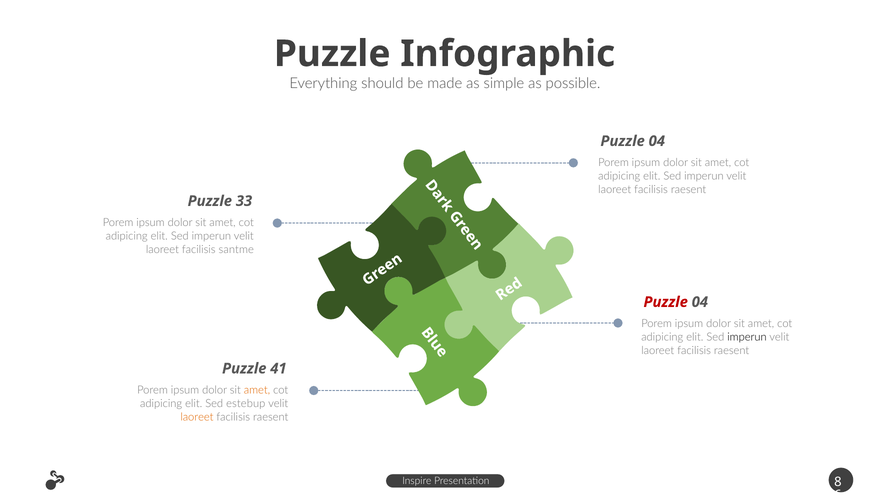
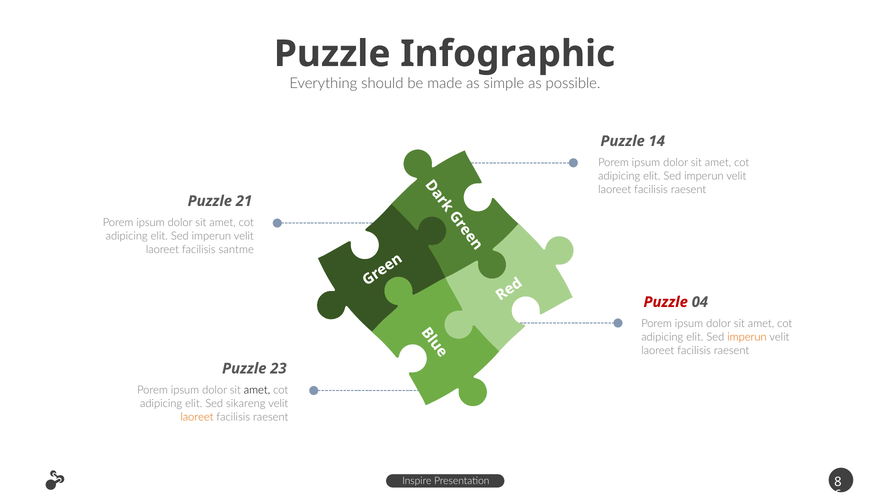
04 at (657, 141): 04 -> 14
33: 33 -> 21
imperun at (747, 337) colour: black -> orange
41: 41 -> 23
amet at (257, 390) colour: orange -> black
estebup: estebup -> sikareng
